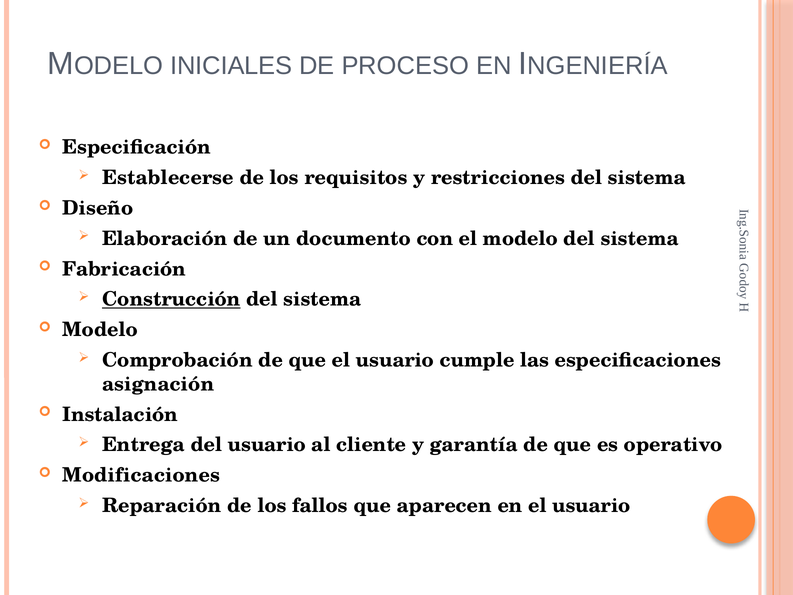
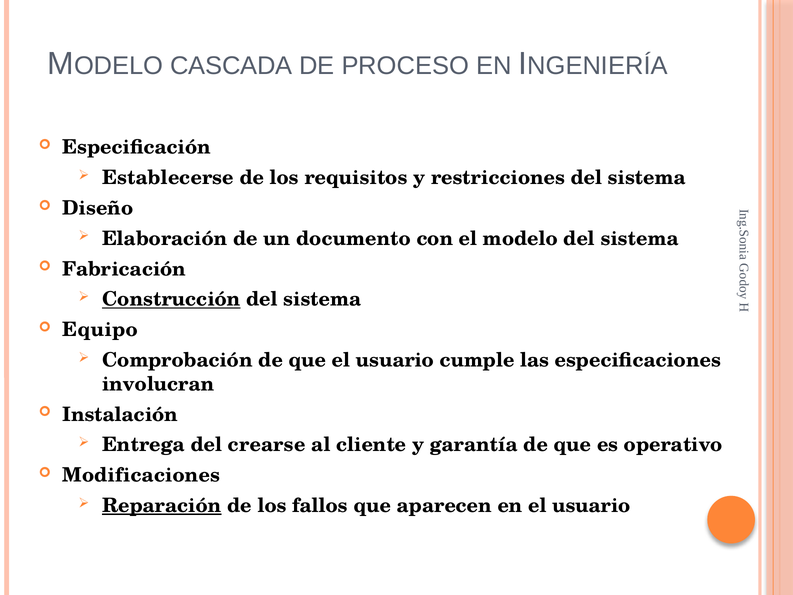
INICIALES: INICIALES -> CASCADA
Modelo at (100, 330): Modelo -> Equipo
asignación: asignación -> involucran
del usuario: usuario -> crearse
Reparación underline: none -> present
